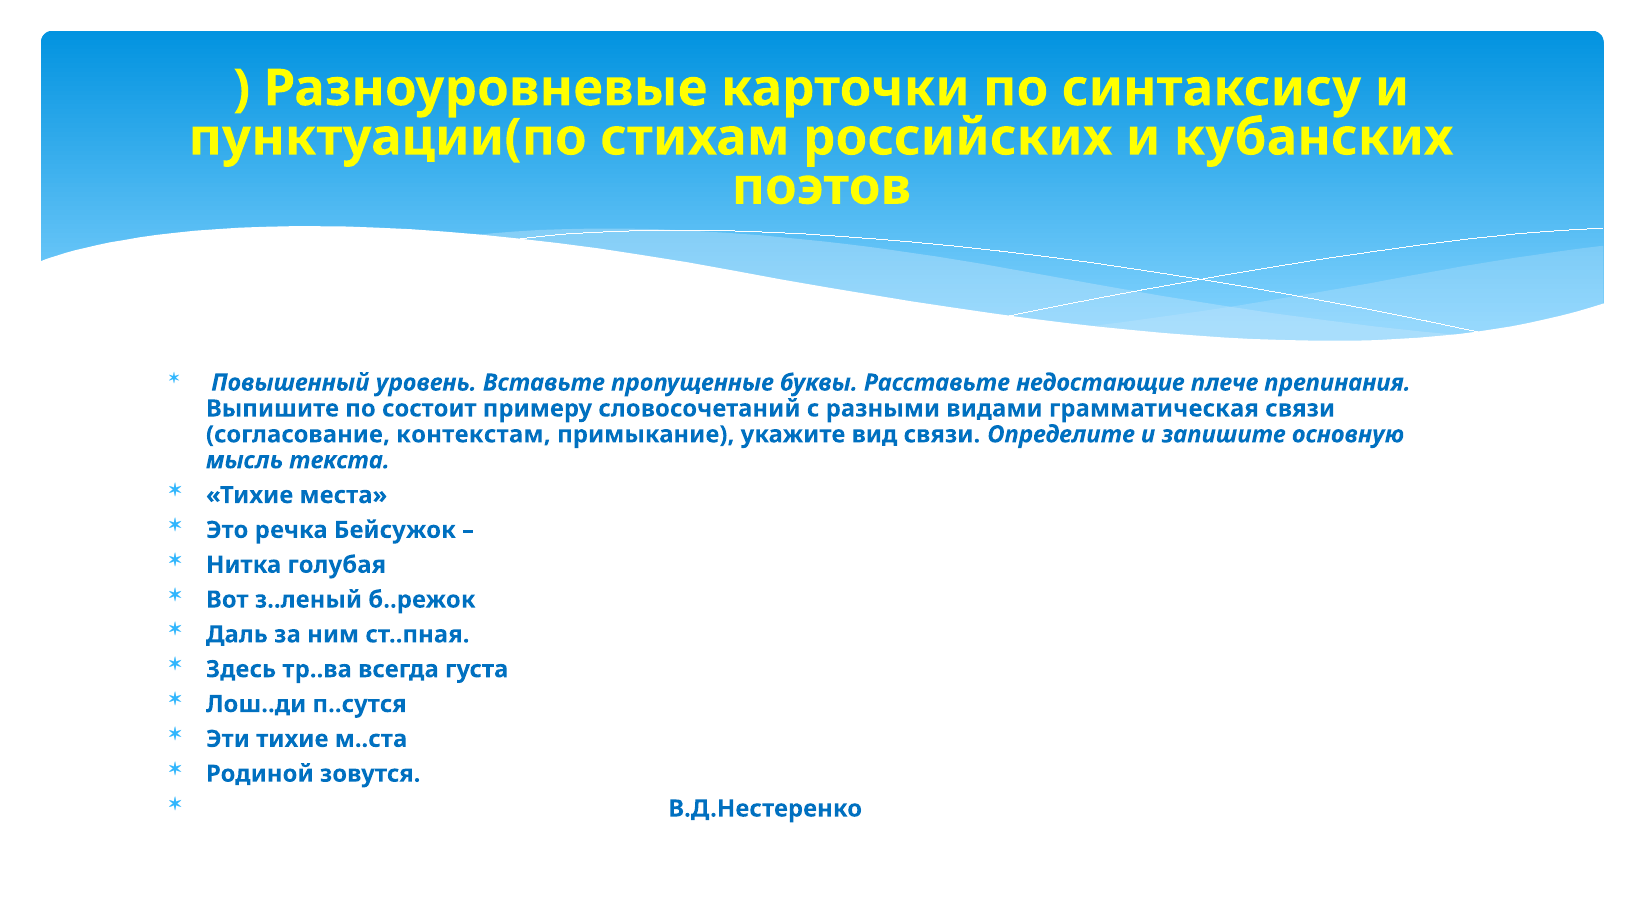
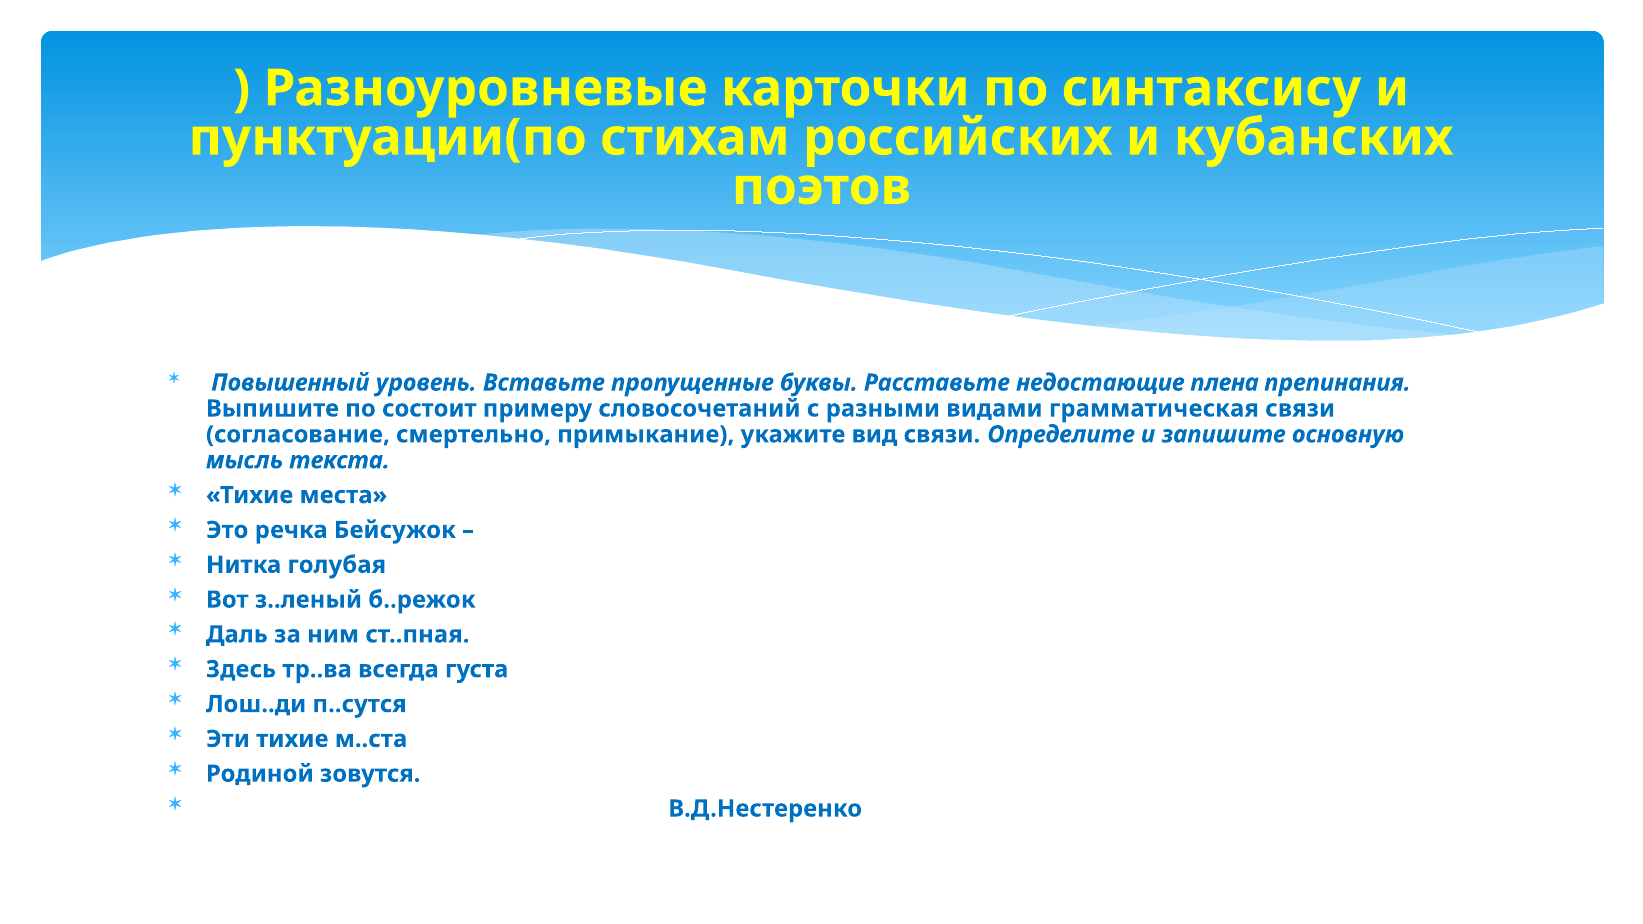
плече: плече -> плена
контекстам: контекстам -> смертельно
